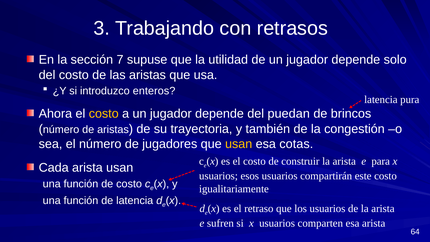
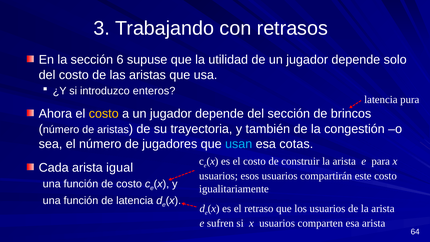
7: 7 -> 6
del puedan: puedan -> sección
usan at (239, 144) colour: yellow -> light blue
arista usan: usan -> igual
